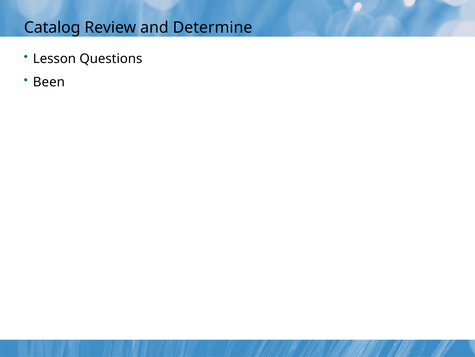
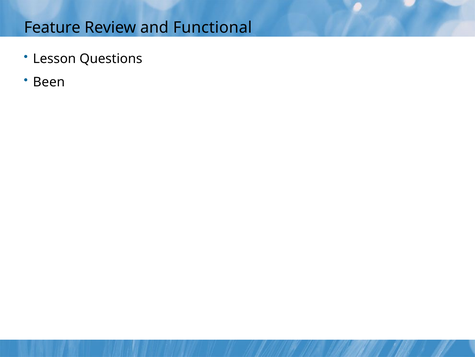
Catalog: Catalog -> Feature
Determine: Determine -> Functional
